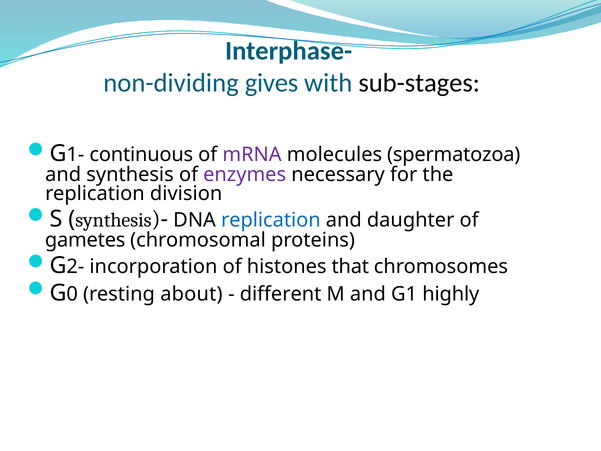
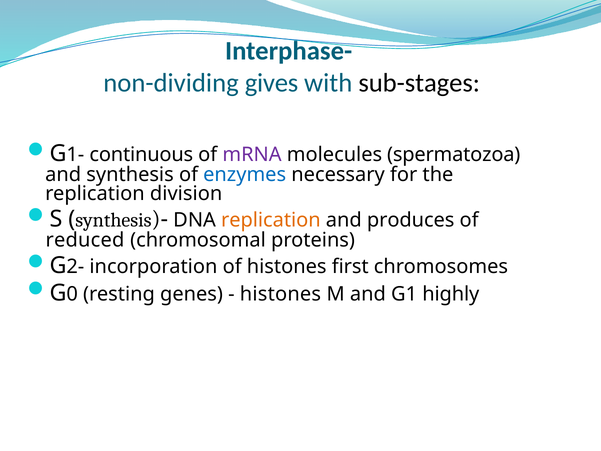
enzymes colour: purple -> blue
replication at (271, 220) colour: blue -> orange
daughter: daughter -> produces
gametes: gametes -> reduced
that: that -> first
about: about -> genes
different at (281, 294): different -> histones
